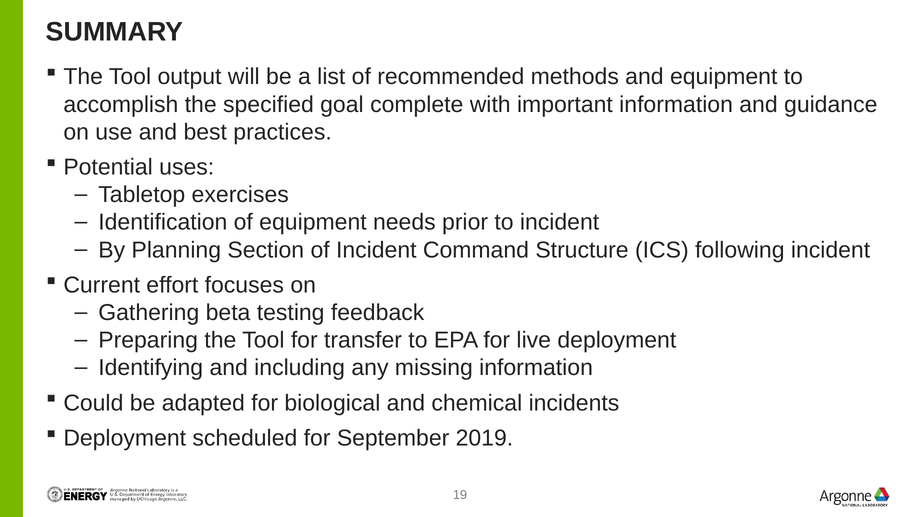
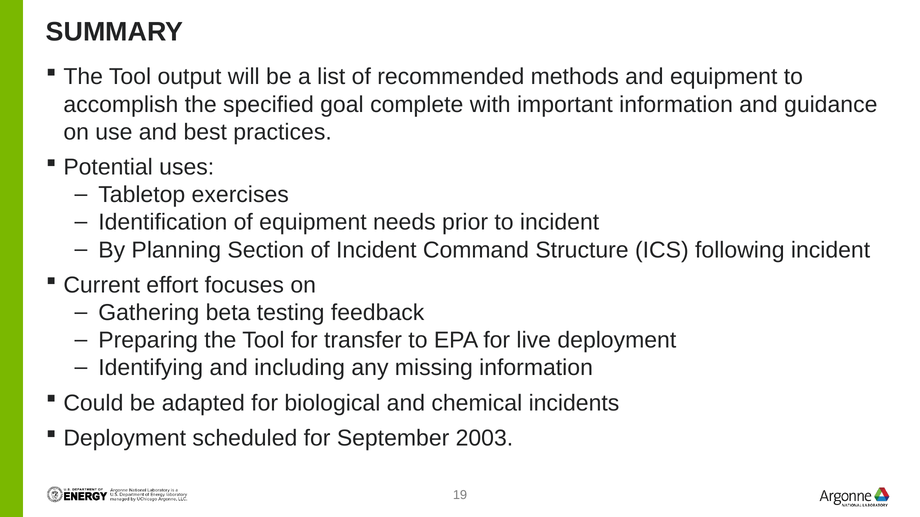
2019: 2019 -> 2003
